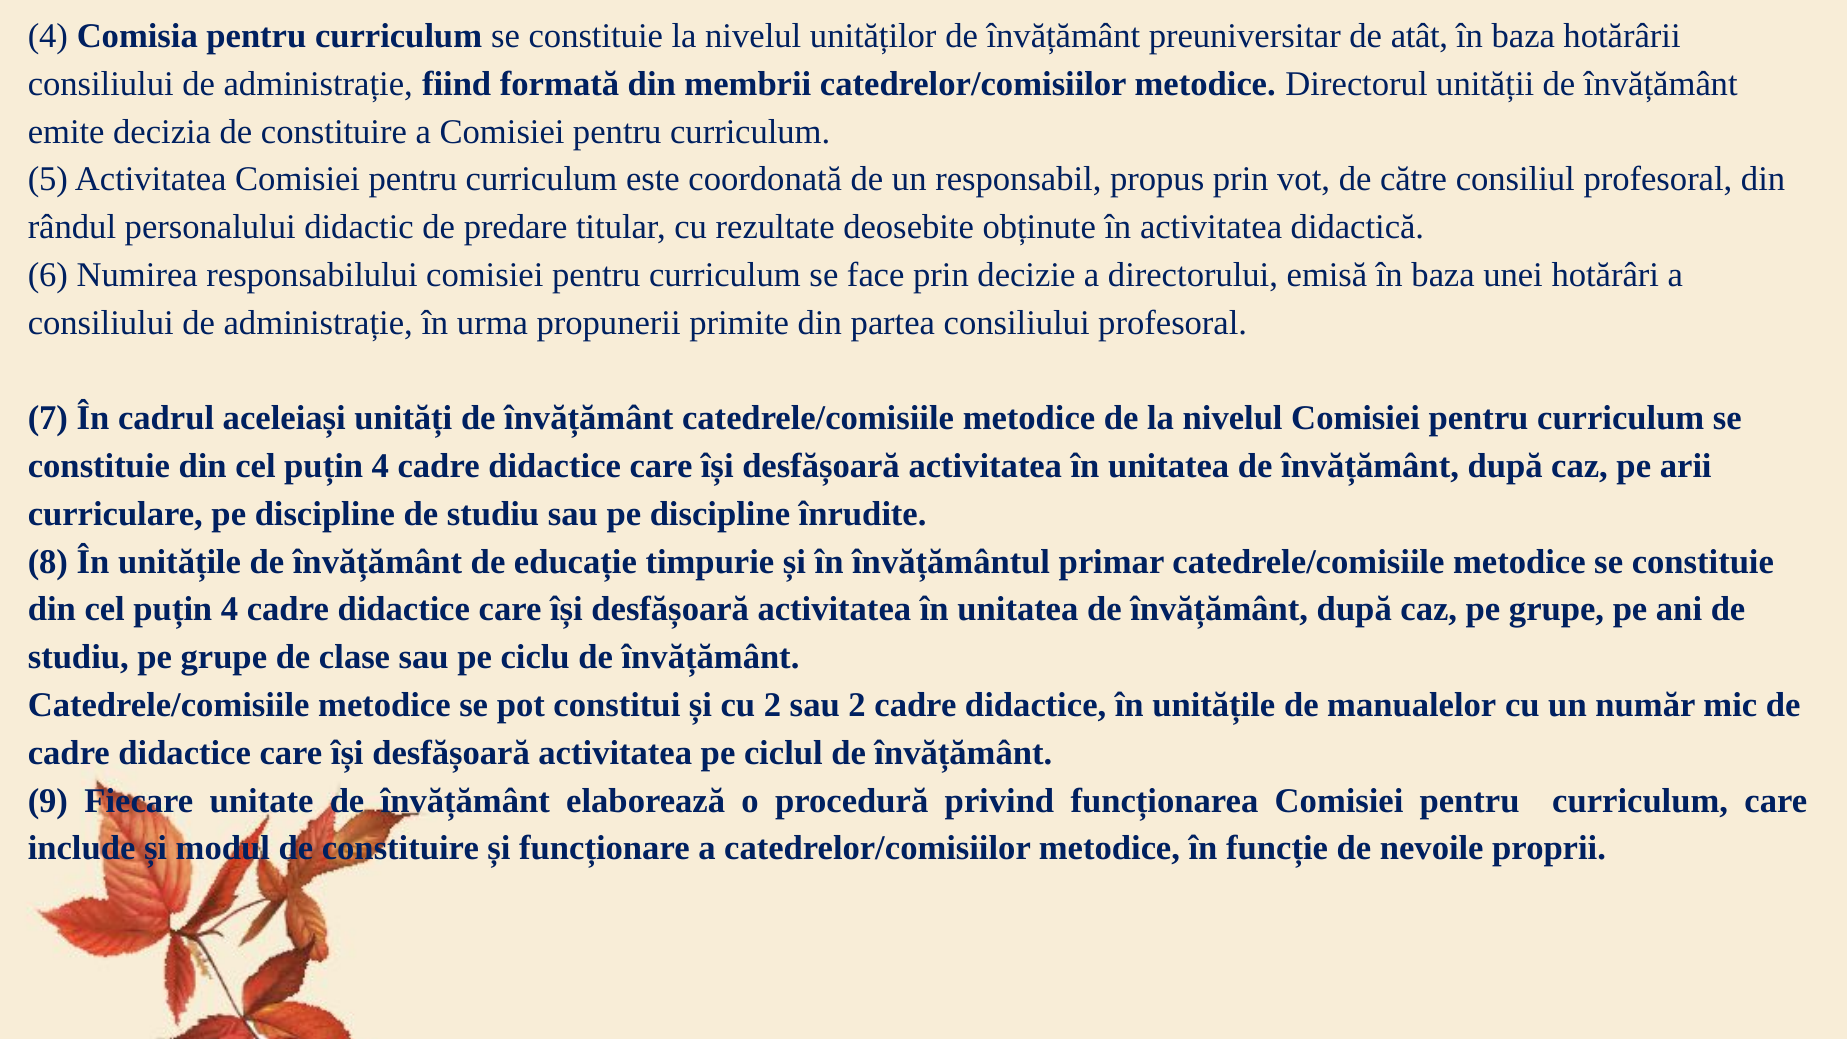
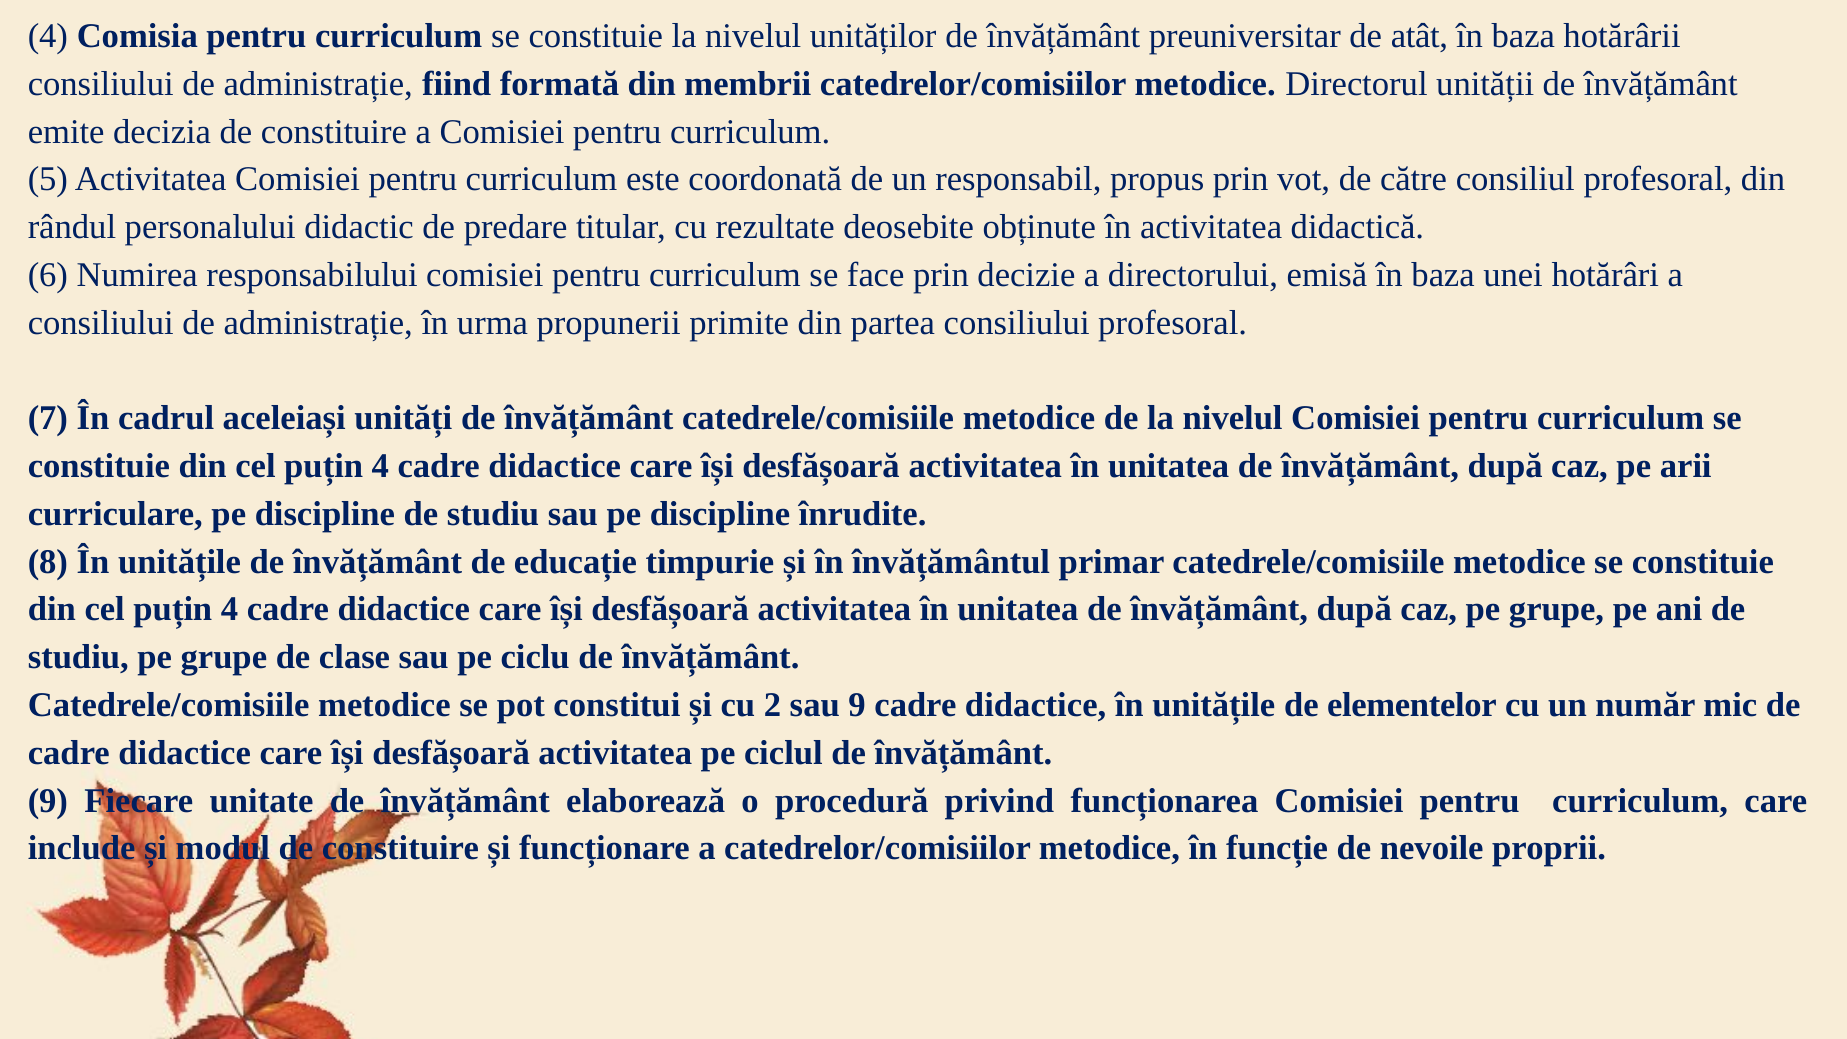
sau 2: 2 -> 9
manualelor: manualelor -> elementelor
